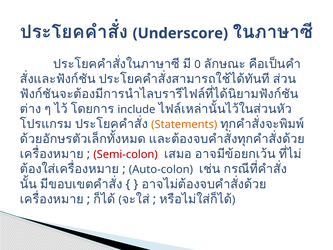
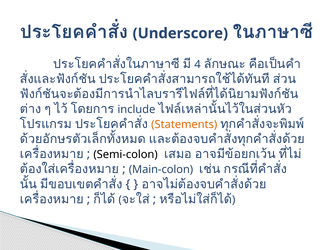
0: 0 -> 4
Semi-colon colour: red -> black
Auto-colon: Auto-colon -> Main-colon
